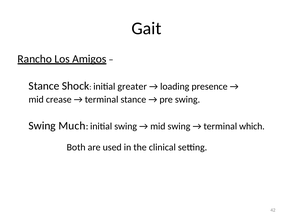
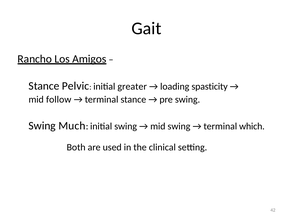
Shock: Shock -> Pelvic
presence: presence -> spasticity
crease: crease -> follow
